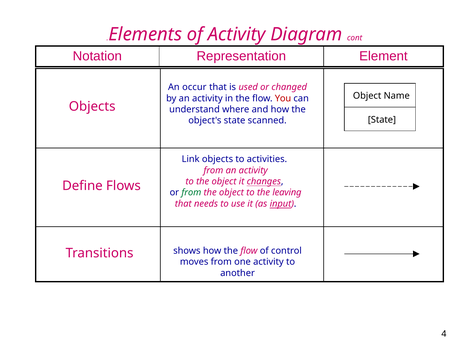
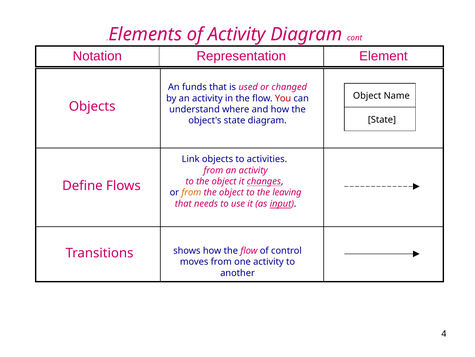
occur: occur -> funds
state scanned: scanned -> diagram
from at (191, 192) colour: green -> orange
